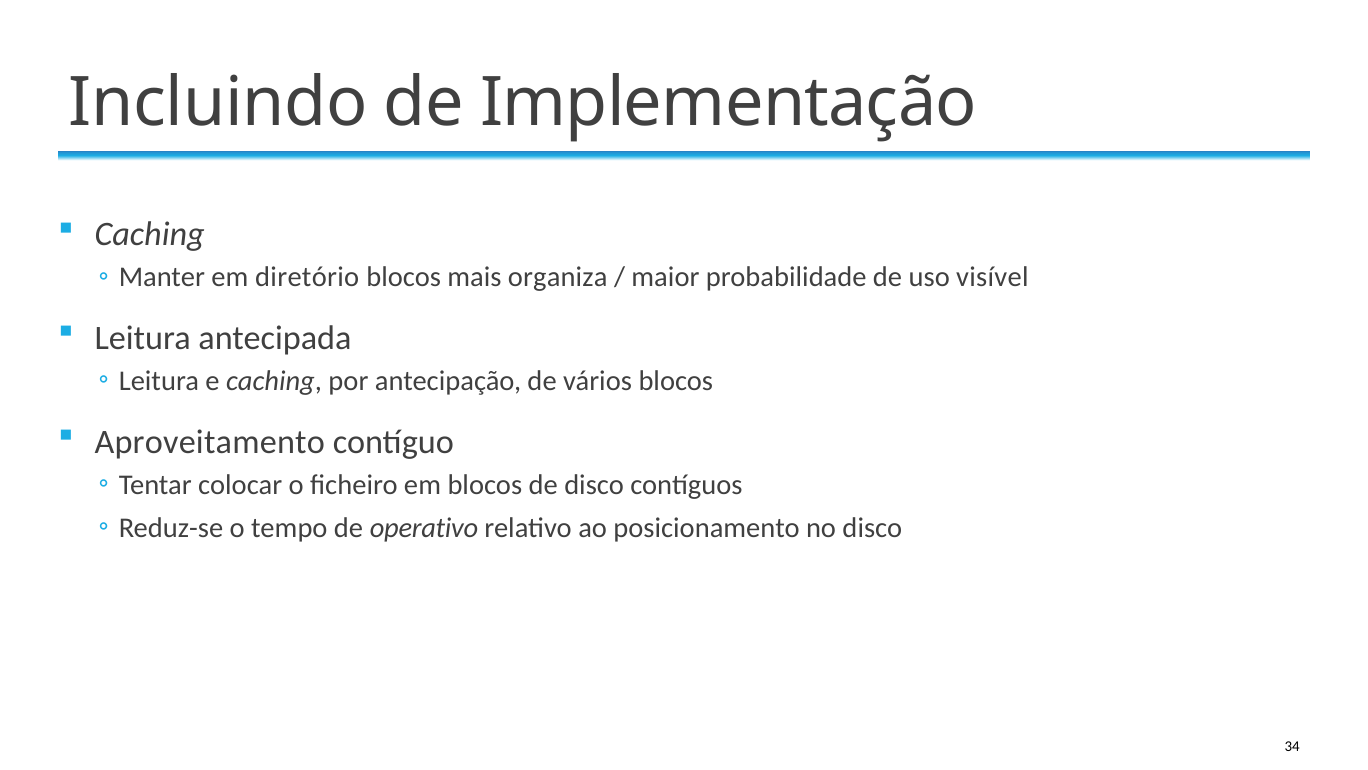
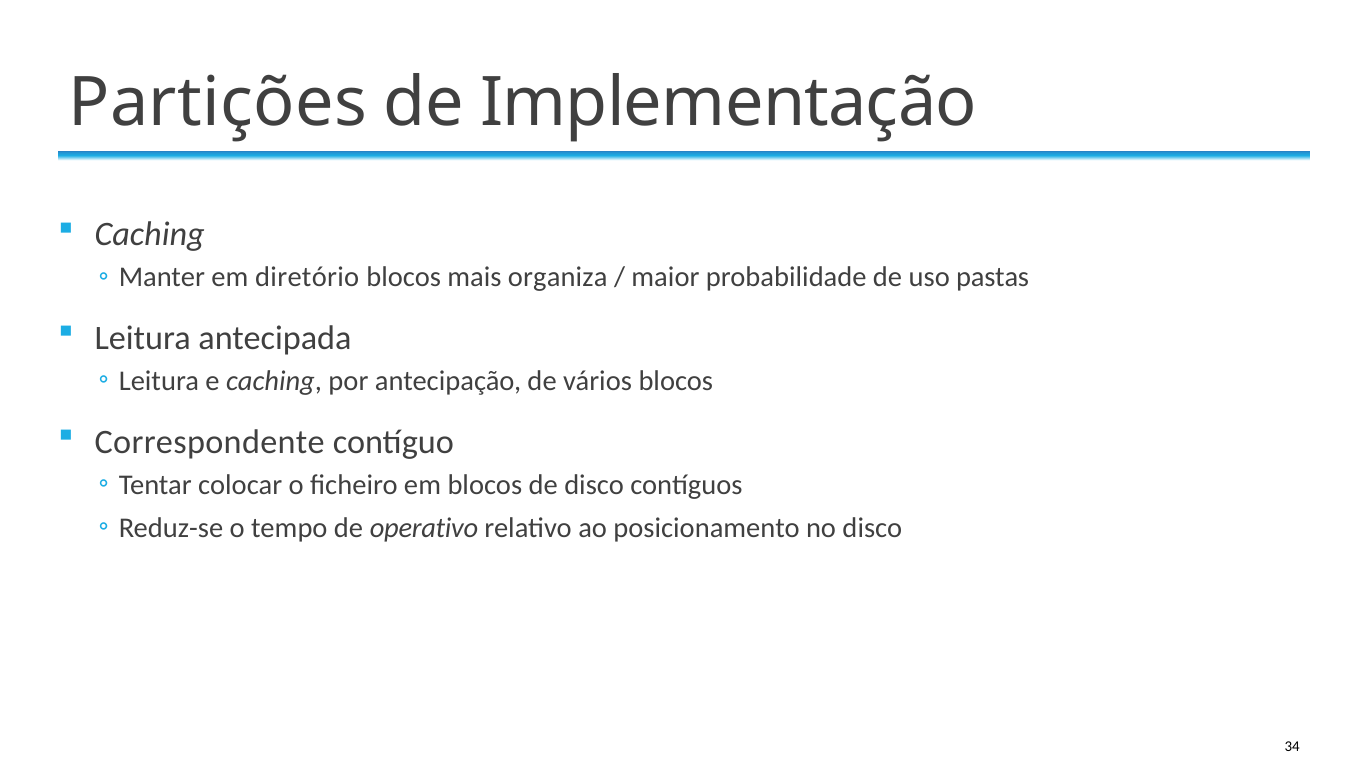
Incluindo: Incluindo -> Partições
visível: visível -> pastas
Aproveitamento: Aproveitamento -> Correspondente
